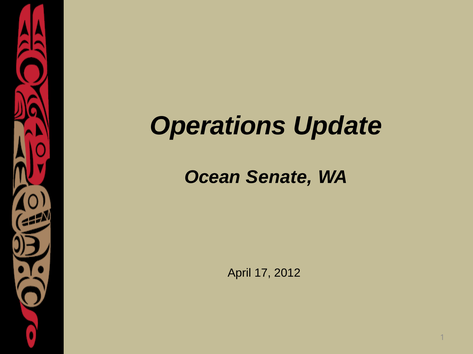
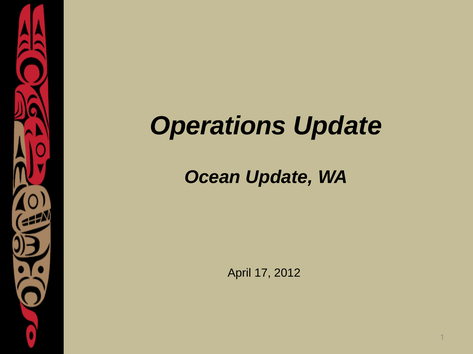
Ocean Senate: Senate -> Update
